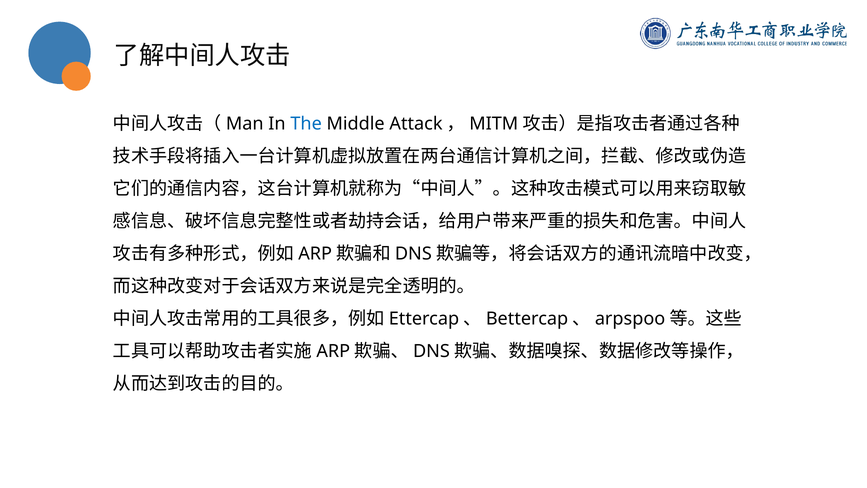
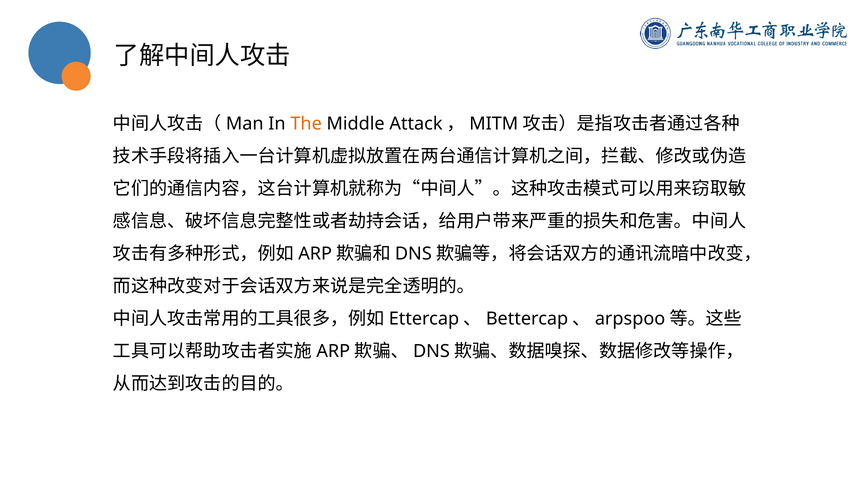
The colour: blue -> orange
